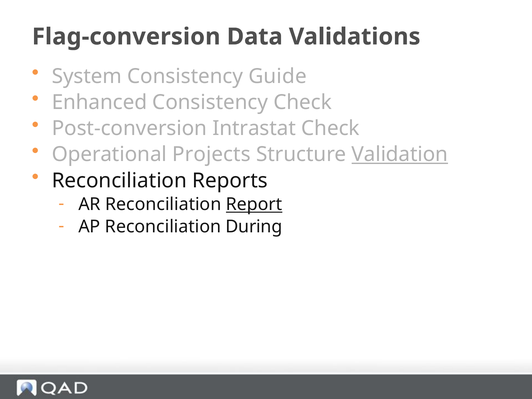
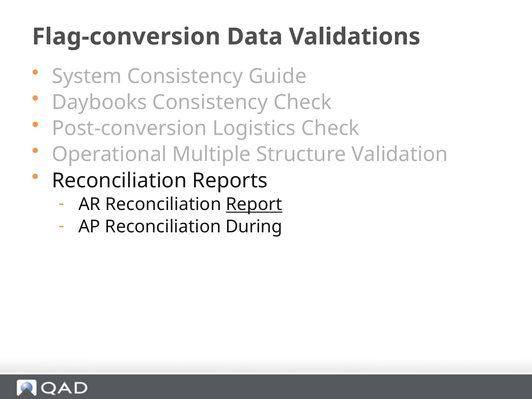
Enhanced: Enhanced -> Daybooks
Intrastat: Intrastat -> Logistics
Projects: Projects -> Multiple
Validation underline: present -> none
